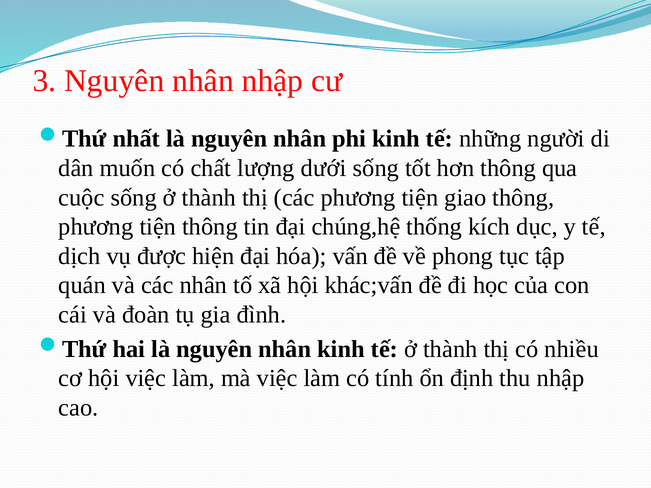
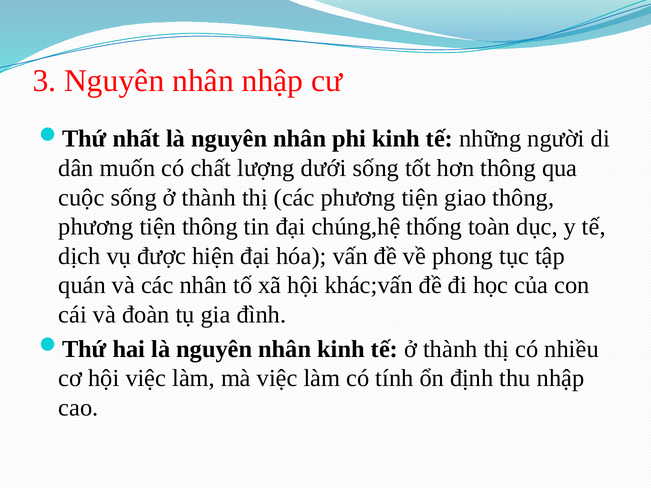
kích: kích -> toàn
